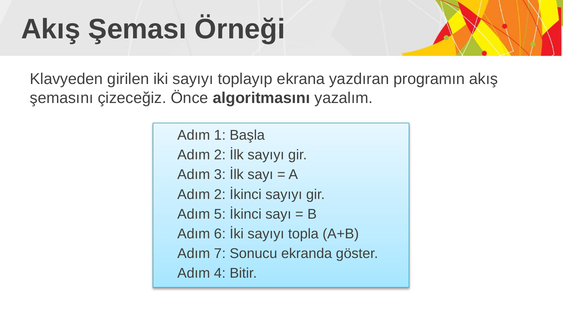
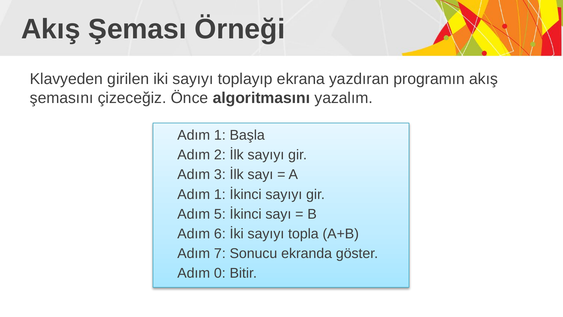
2 at (220, 194): 2 -> 1
4: 4 -> 0
